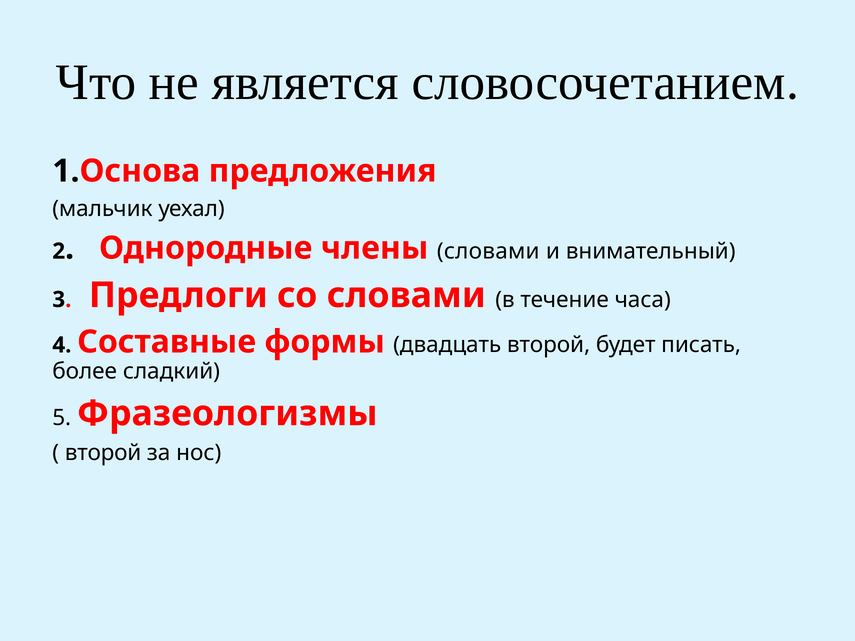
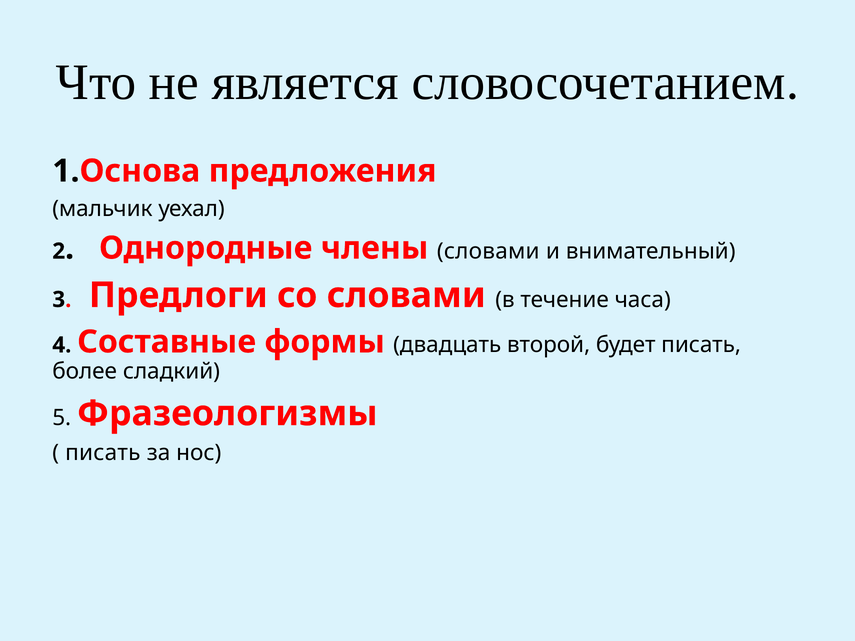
второй at (103, 453): второй -> писать
